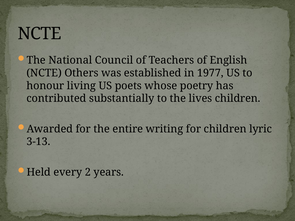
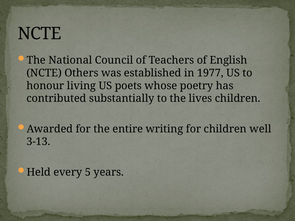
lyric: lyric -> well
2: 2 -> 5
